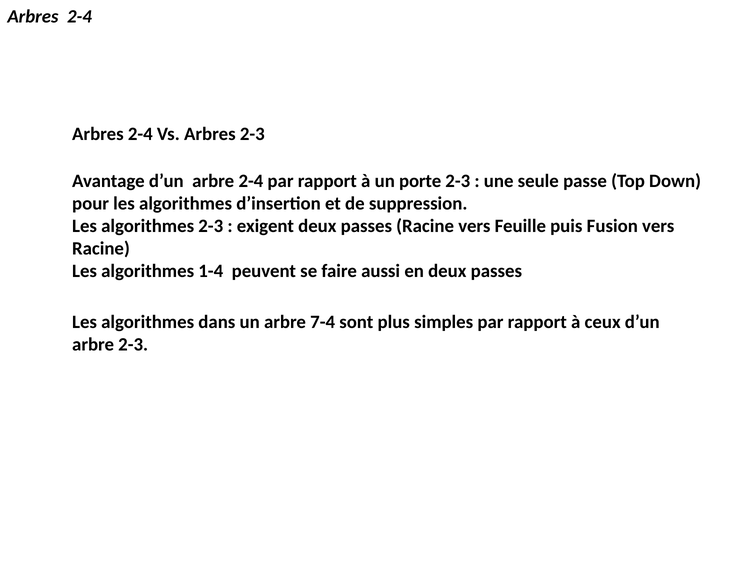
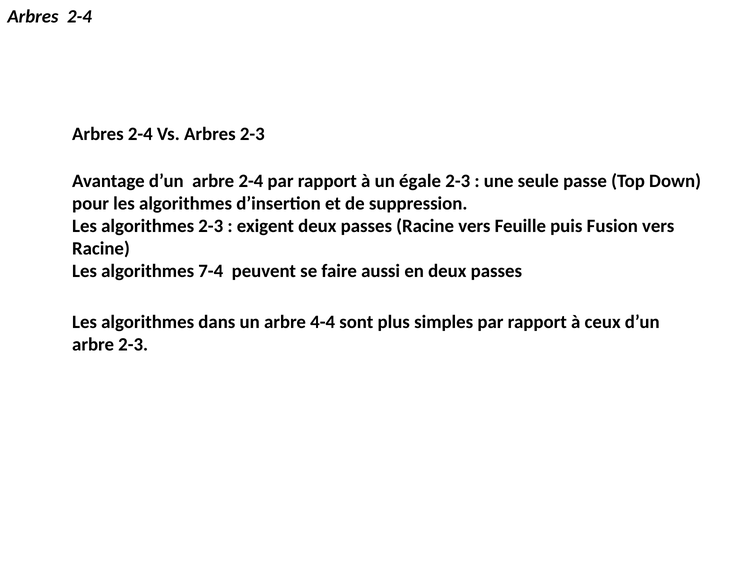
porte: porte -> égale
1-4: 1-4 -> 7-4
7-4: 7-4 -> 4-4
